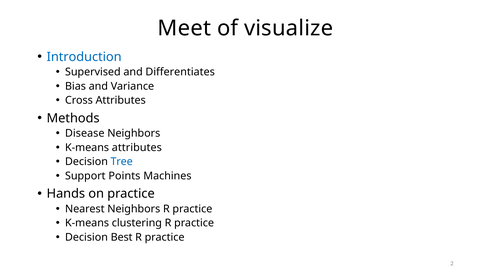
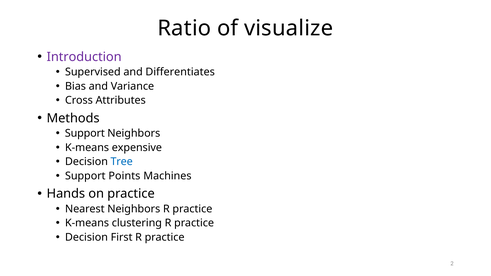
Meet: Meet -> Ratio
Introduction colour: blue -> purple
Disease at (85, 134): Disease -> Support
K-means attributes: attributes -> expensive
Best: Best -> First
